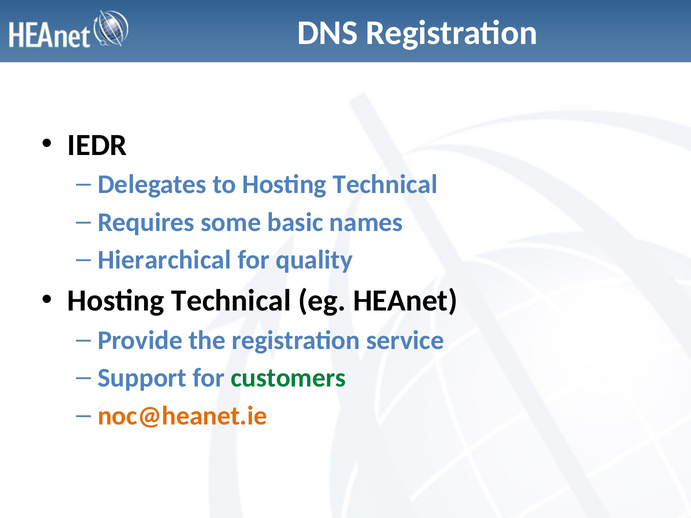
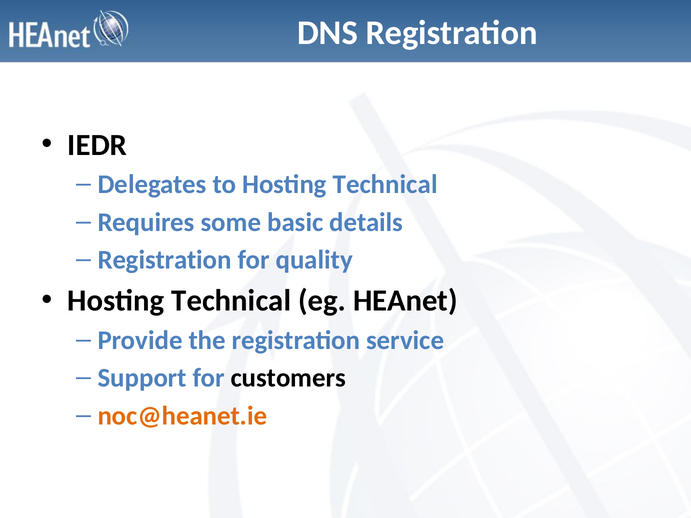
names: names -> details
Hierarchical at (164, 260): Hierarchical -> Registration
customers colour: green -> black
